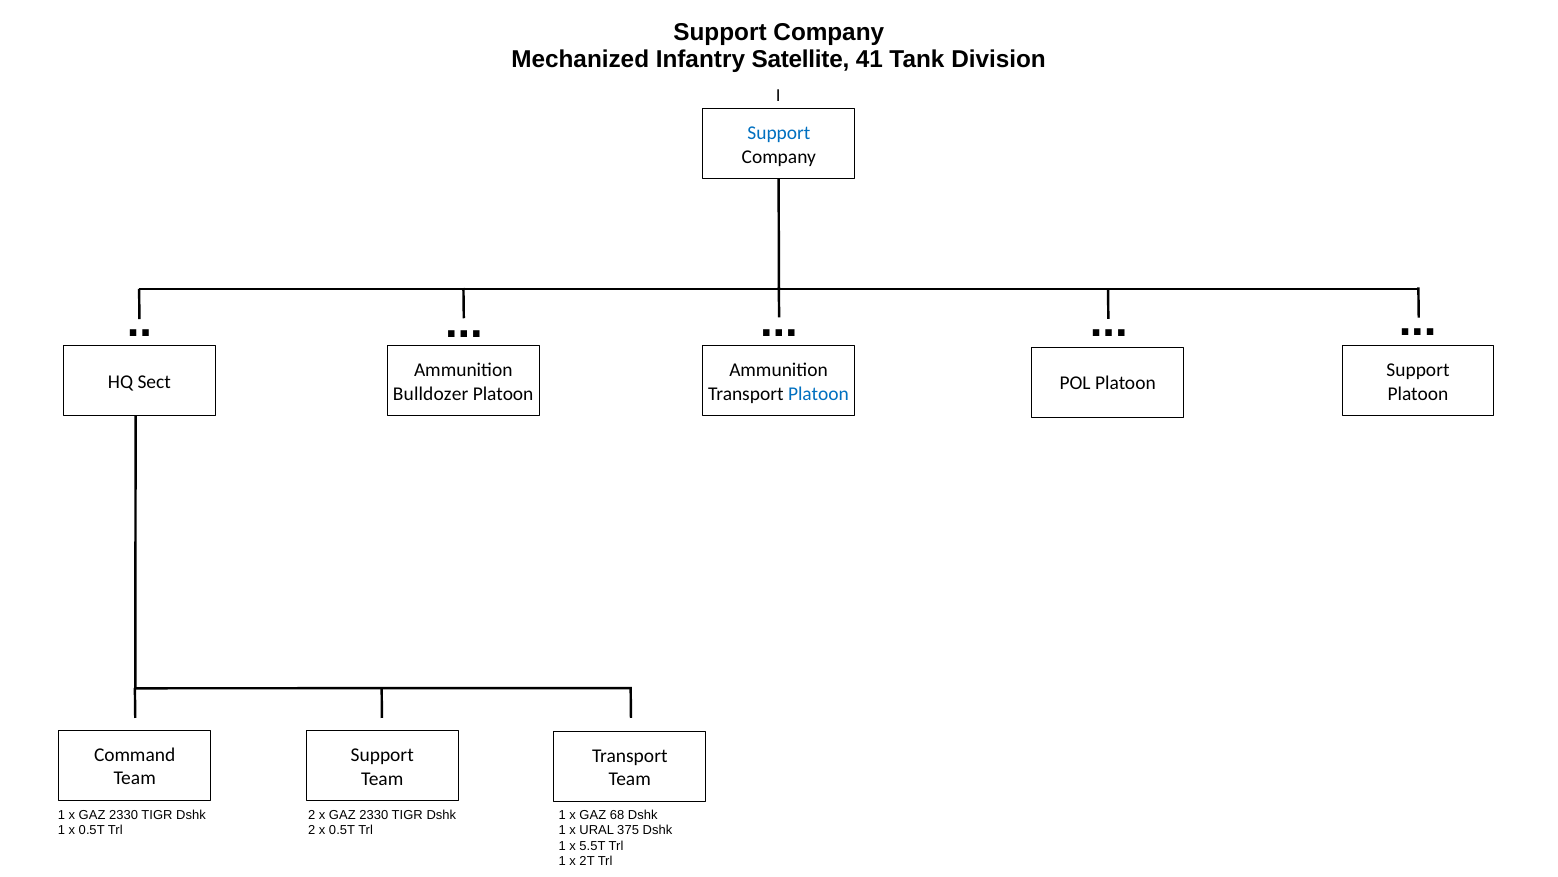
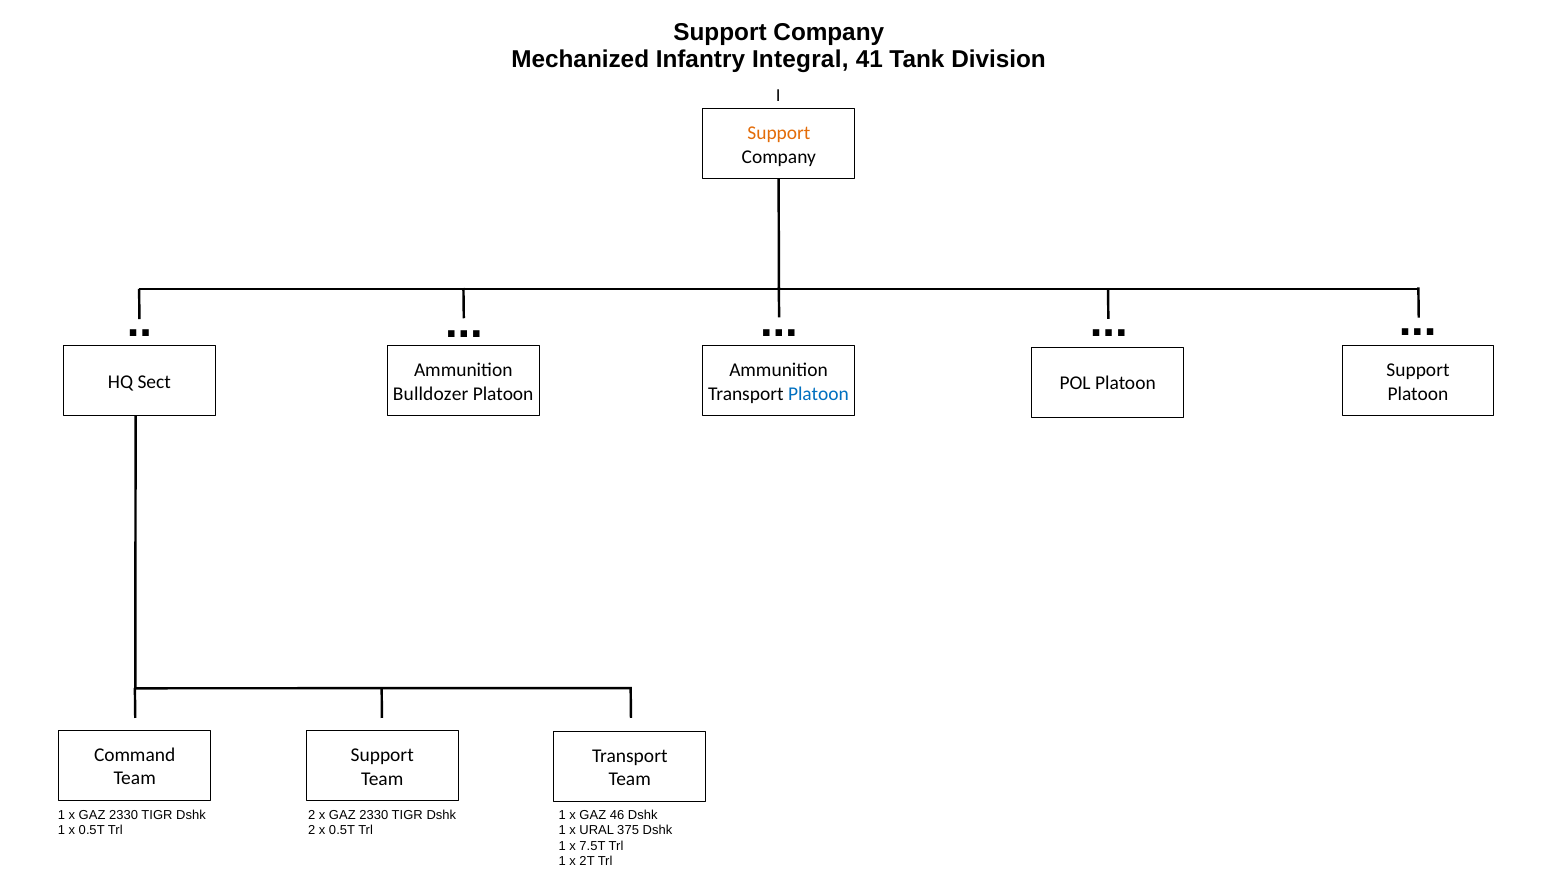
Satellite: Satellite -> Integral
Support at (779, 133) colour: blue -> orange
68: 68 -> 46
5.5T: 5.5T -> 7.5T
